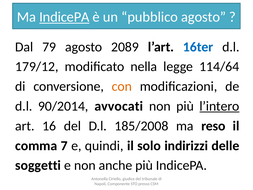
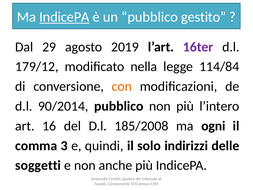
pubblico agosto: agosto -> gestito
79: 79 -> 29
2089: 2089 -> 2019
16ter colour: blue -> purple
114/64: 114/64 -> 114/84
90/2014 avvocati: avvocati -> pubblico
l’intero underline: present -> none
reso: reso -> ogni
7: 7 -> 3
